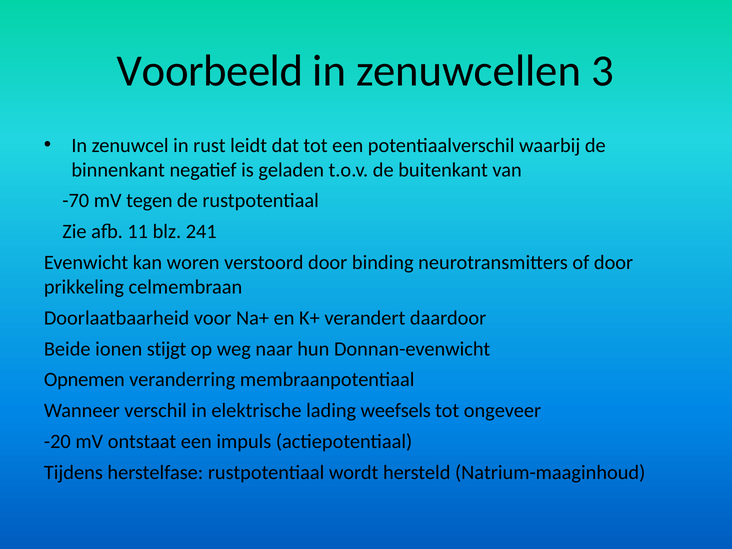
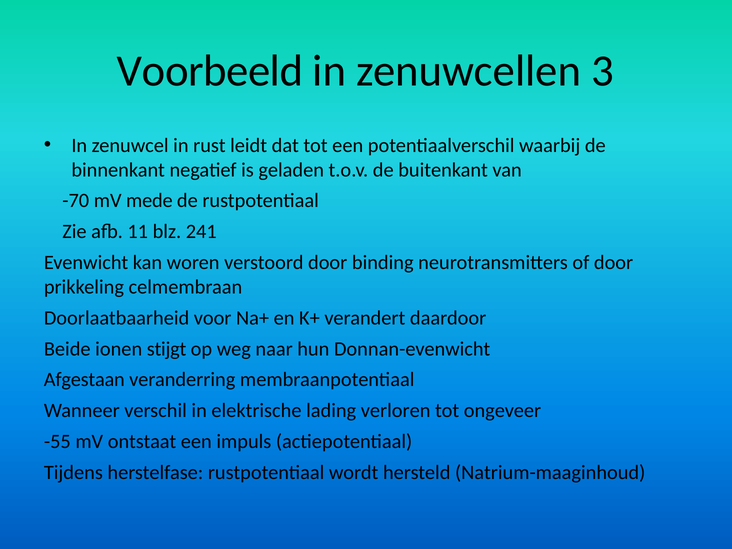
tegen: tegen -> mede
Opnemen: Opnemen -> Afgestaan
weefsels: weefsels -> verloren
-20: -20 -> -55
